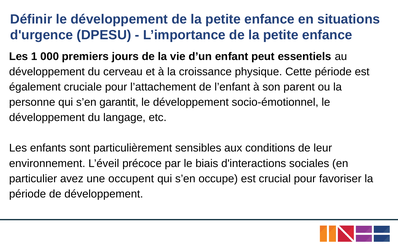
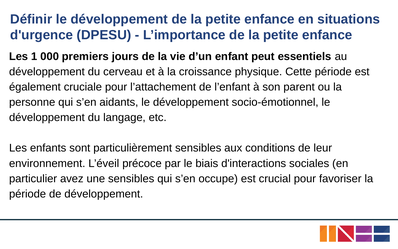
garantit: garantit -> aidants
une occupent: occupent -> sensibles
